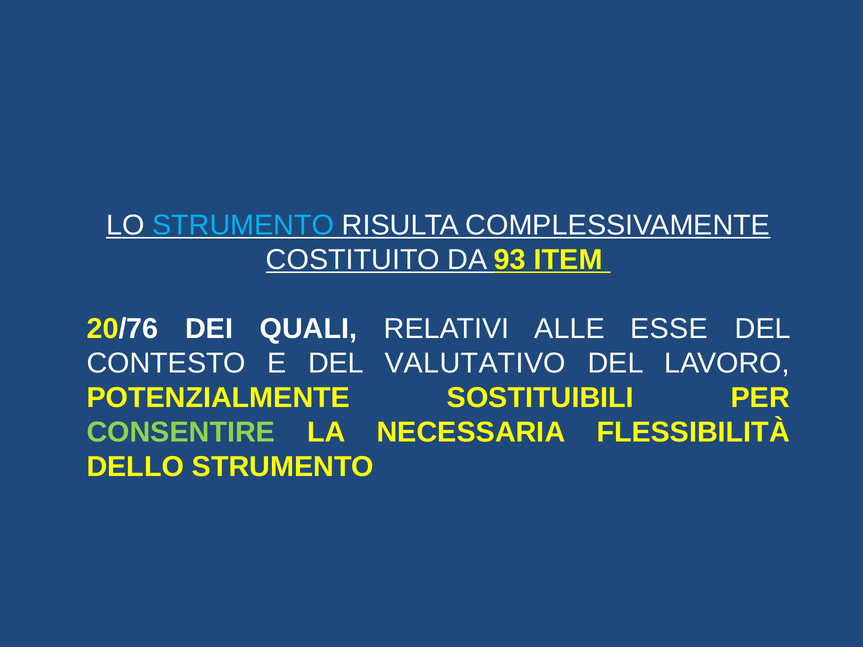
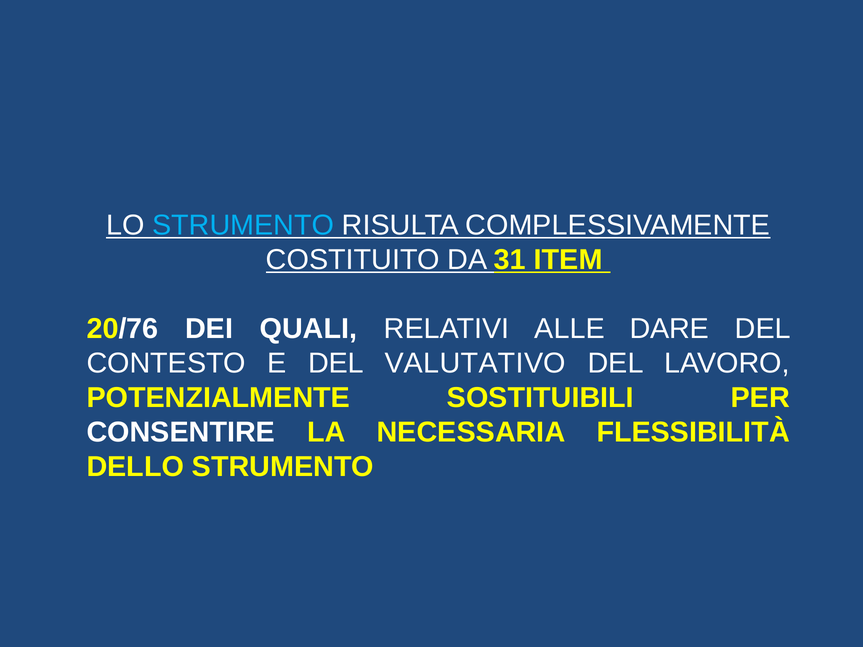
93: 93 -> 31
ESSE: ESSE -> DARE
CONSENTIRE colour: light green -> white
